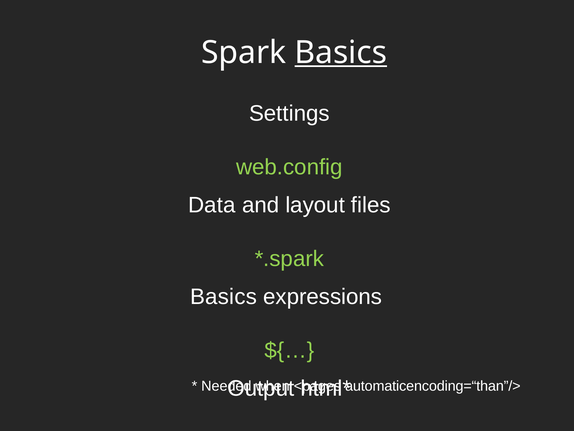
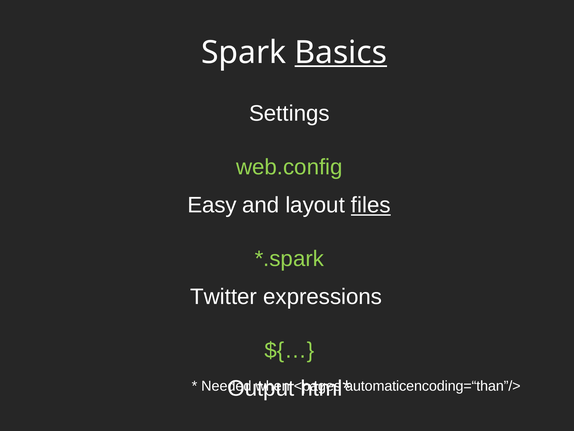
Data: Data -> Easy
files underline: none -> present
Basics at (224, 297): Basics -> Twitter
